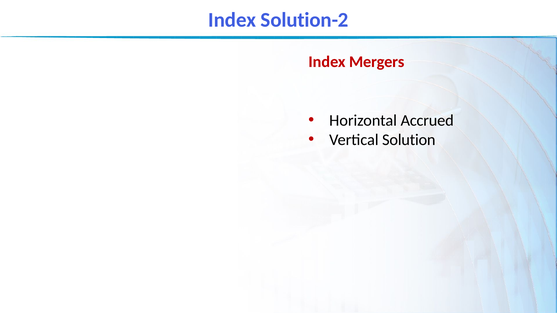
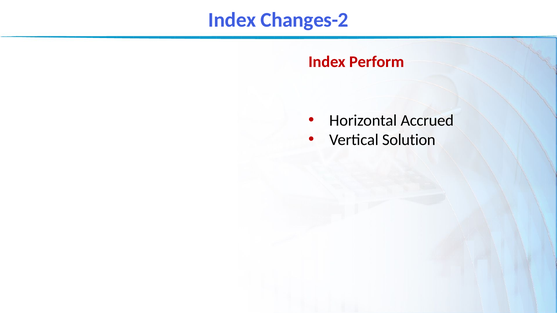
Solution-2: Solution-2 -> Changes-2
Mergers: Mergers -> Perform
